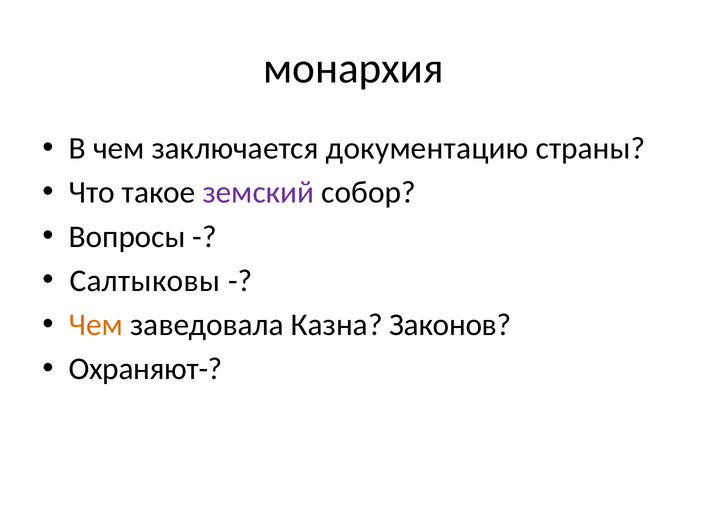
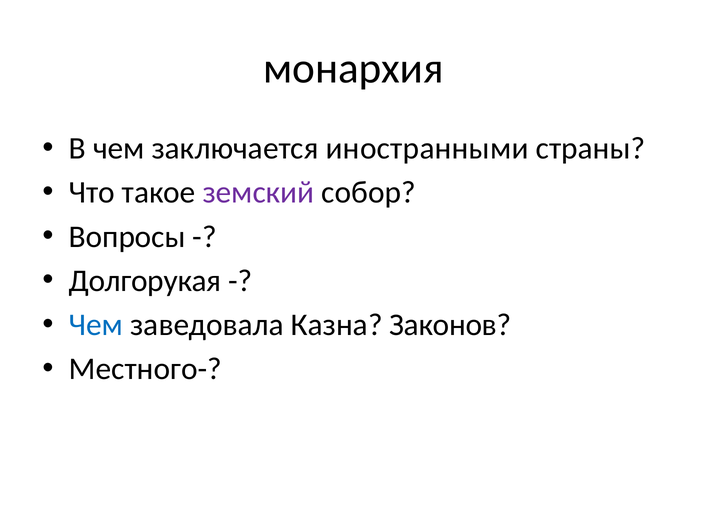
документацию: документацию -> иностранными
Салтыковы: Салтыковы -> Долгорукая
Чем at (96, 324) colour: orange -> blue
Охраняют-: Охраняют- -> Местного-
